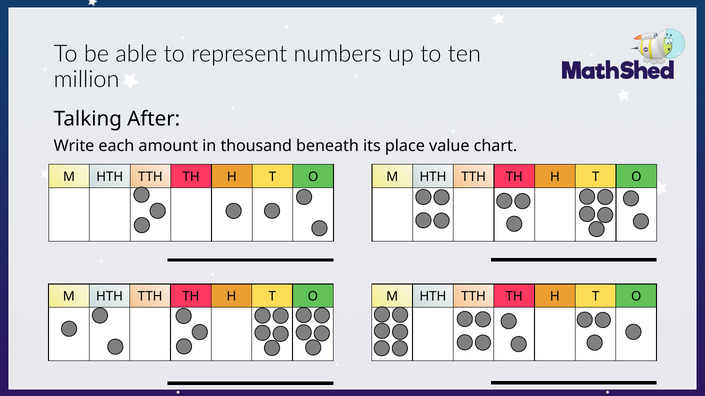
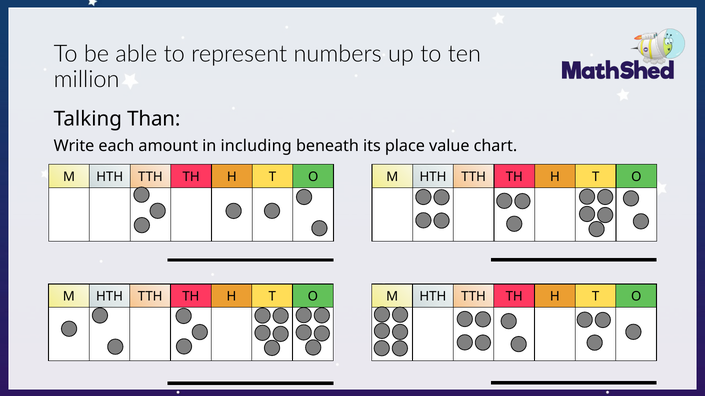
After: After -> Than
thousand: thousand -> including
